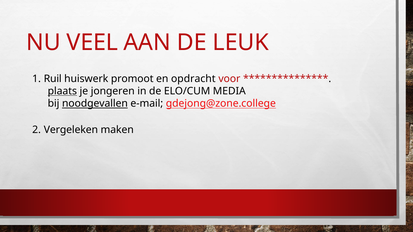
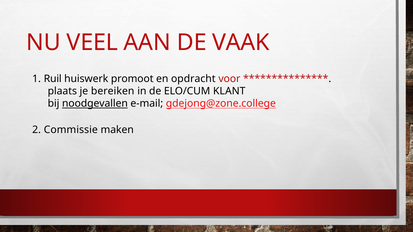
LEUK: LEUK -> VAAK
plaats underline: present -> none
jongeren: jongeren -> bereiken
MEDIA: MEDIA -> KLANT
Vergeleken: Vergeleken -> Commissie
